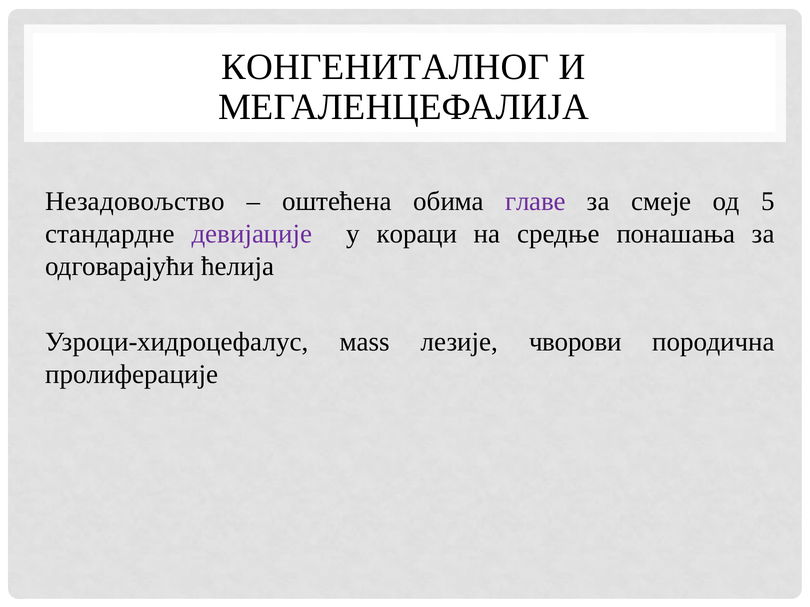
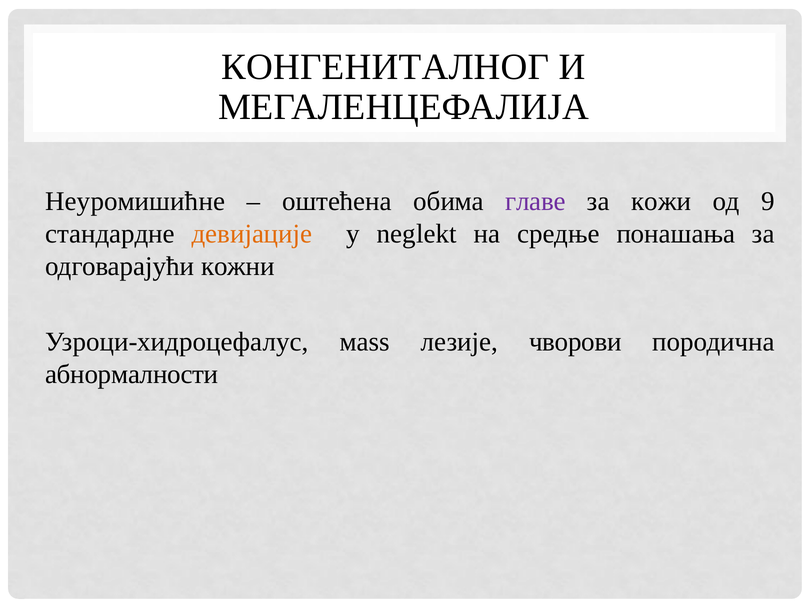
Незадовољство: Незадовољство -> Неуромишићне
смеје: смеје -> кожи
5: 5 -> 9
девијације colour: purple -> orange
кораци: кораци -> neglekt
ћелија: ћелија -> кожни
пролиферације: пролиферације -> абнормалности
